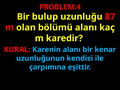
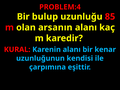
87: 87 -> 85
bölümü: bölümü -> arsanın
